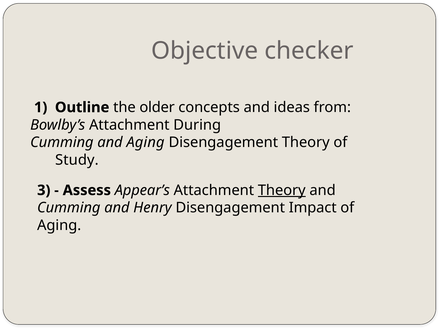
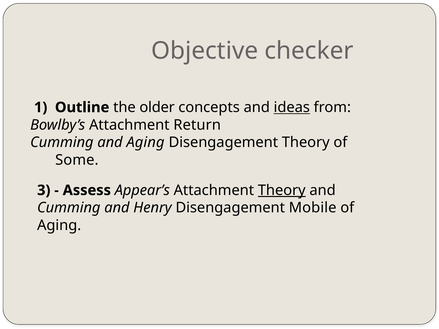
ideas underline: none -> present
During: During -> Return
Study: Study -> Some
Impact: Impact -> Mobile
